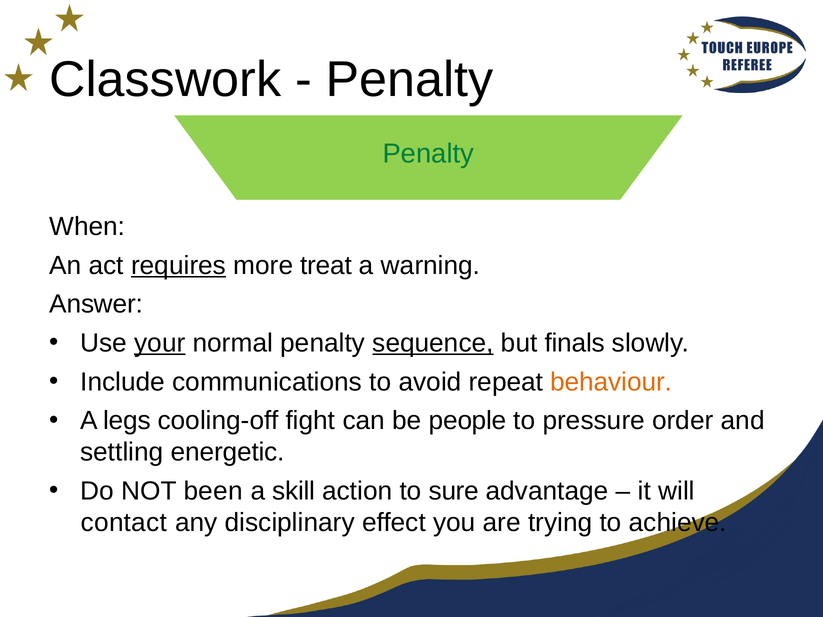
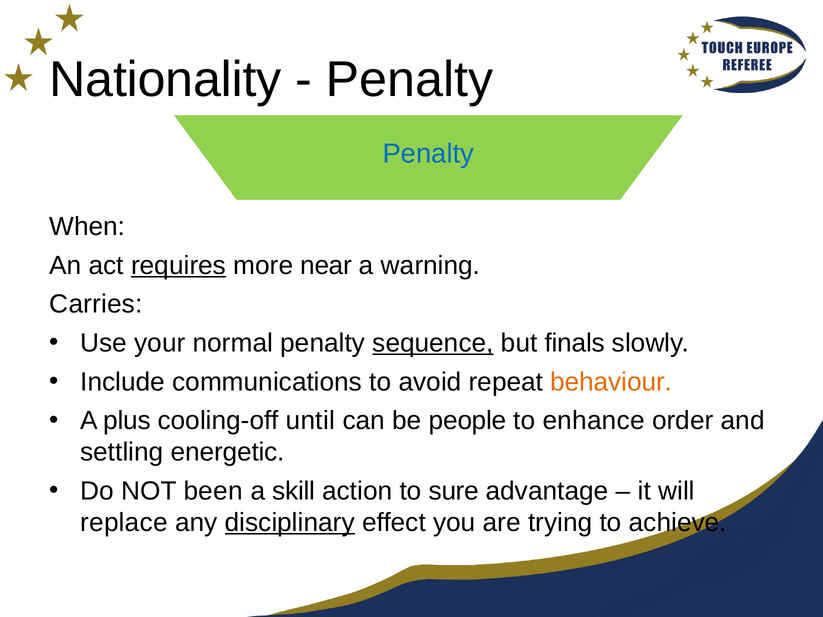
Classwork: Classwork -> Nationality
Penalty at (428, 154) colour: green -> blue
treat: treat -> near
Answer: Answer -> Carries
your underline: present -> none
legs: legs -> plus
fight: fight -> until
pressure: pressure -> enhance
contact: contact -> replace
disciplinary underline: none -> present
